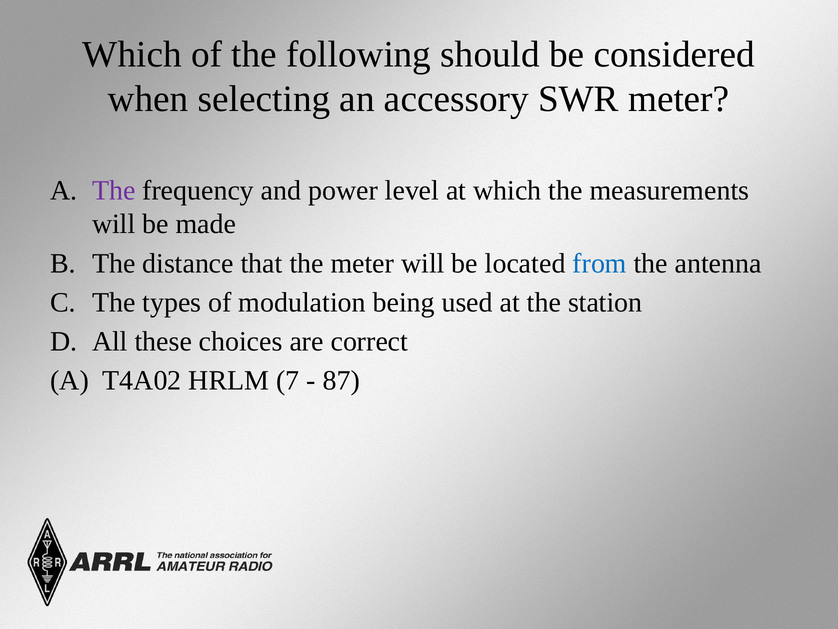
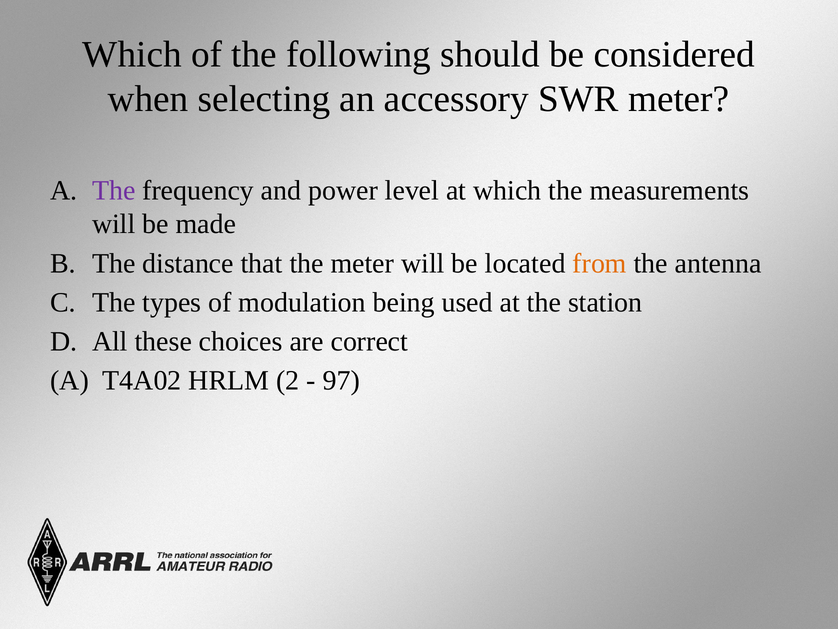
from colour: blue -> orange
7: 7 -> 2
87: 87 -> 97
